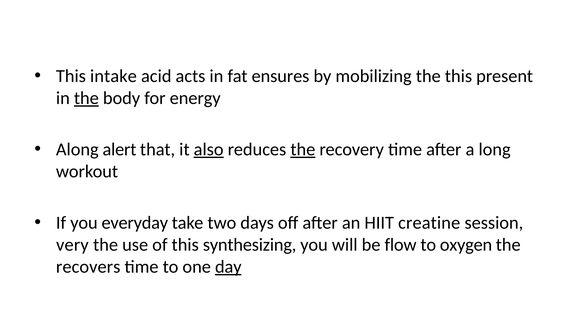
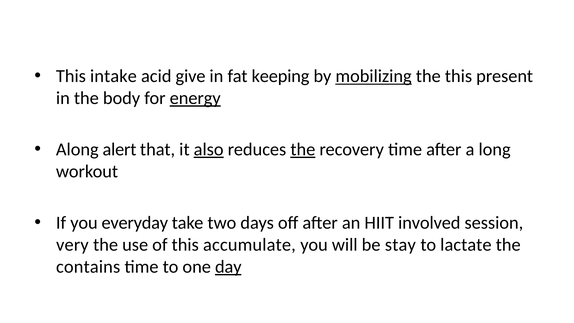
acts: acts -> give
ensures: ensures -> keeping
mobilizing underline: none -> present
the at (86, 98) underline: present -> none
energy underline: none -> present
creatine: creatine -> involved
synthesizing: synthesizing -> accumulate
flow: flow -> stay
oxygen: oxygen -> lactate
recovers: recovers -> contains
